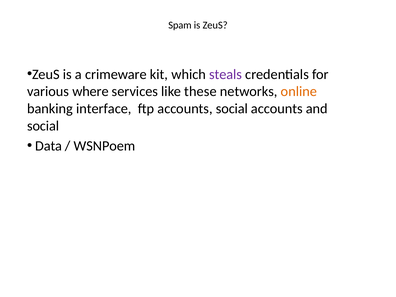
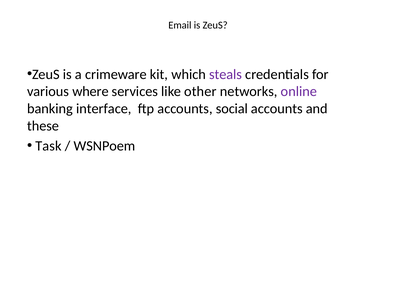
Spam: Spam -> Email
these: these -> other
online colour: orange -> purple
social at (43, 126): social -> these
Data: Data -> Task
